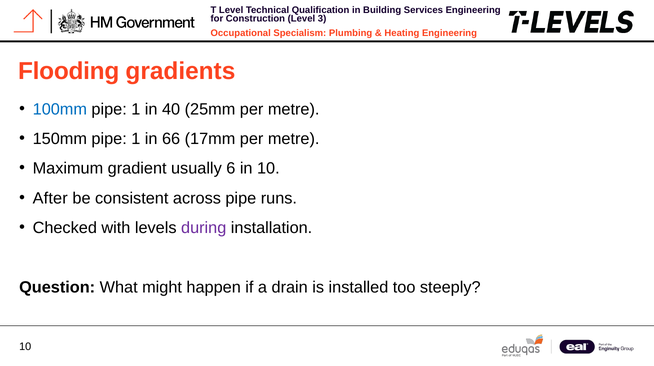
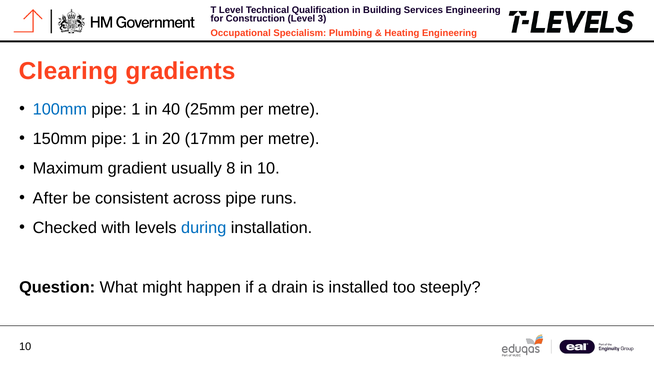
Flooding: Flooding -> Clearing
66: 66 -> 20
6: 6 -> 8
during colour: purple -> blue
